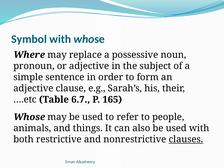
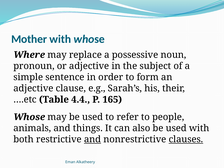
Symbol: Symbol -> Mother
6.7: 6.7 -> 4.4
and at (93, 139) underline: none -> present
